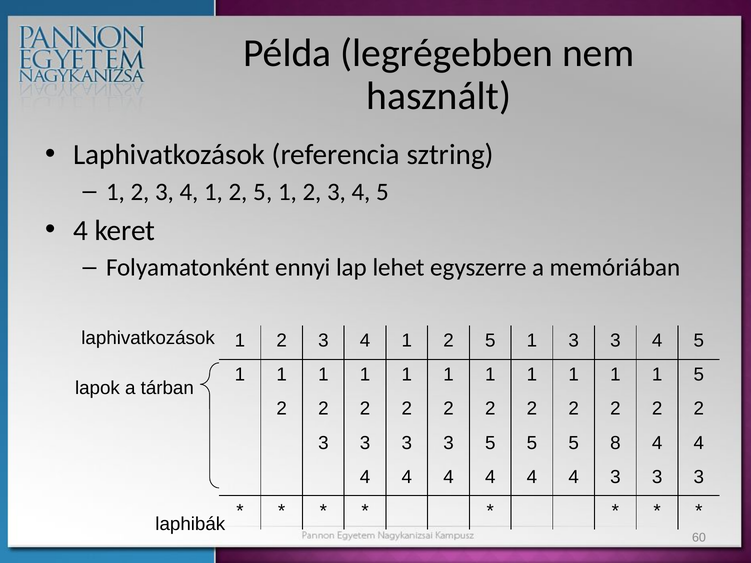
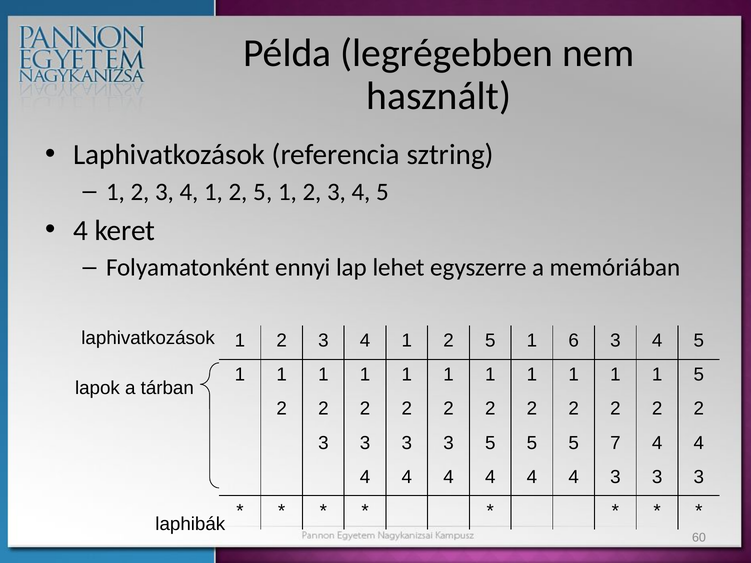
1 3: 3 -> 6
8: 8 -> 7
